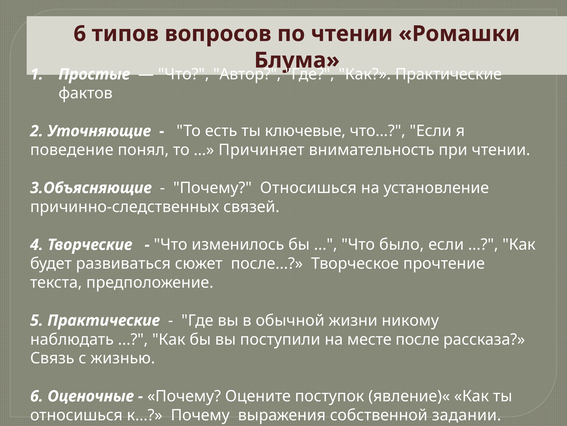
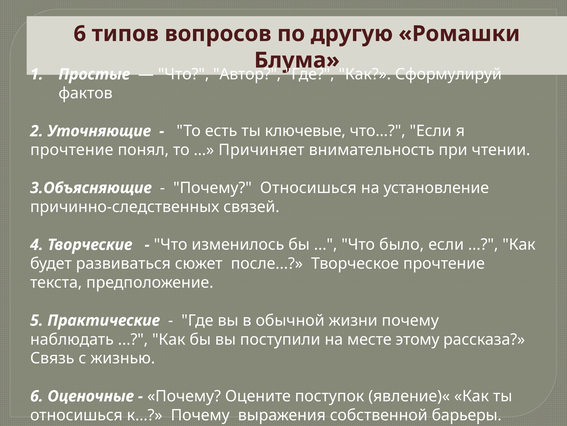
по чтении: чтении -> другую
Как Практические: Практические -> Сформулируй
поведение at (72, 150): поведение -> прочтение
жизни никому: никому -> почему
месте после: после -> этому
задании: задании -> барьеры
